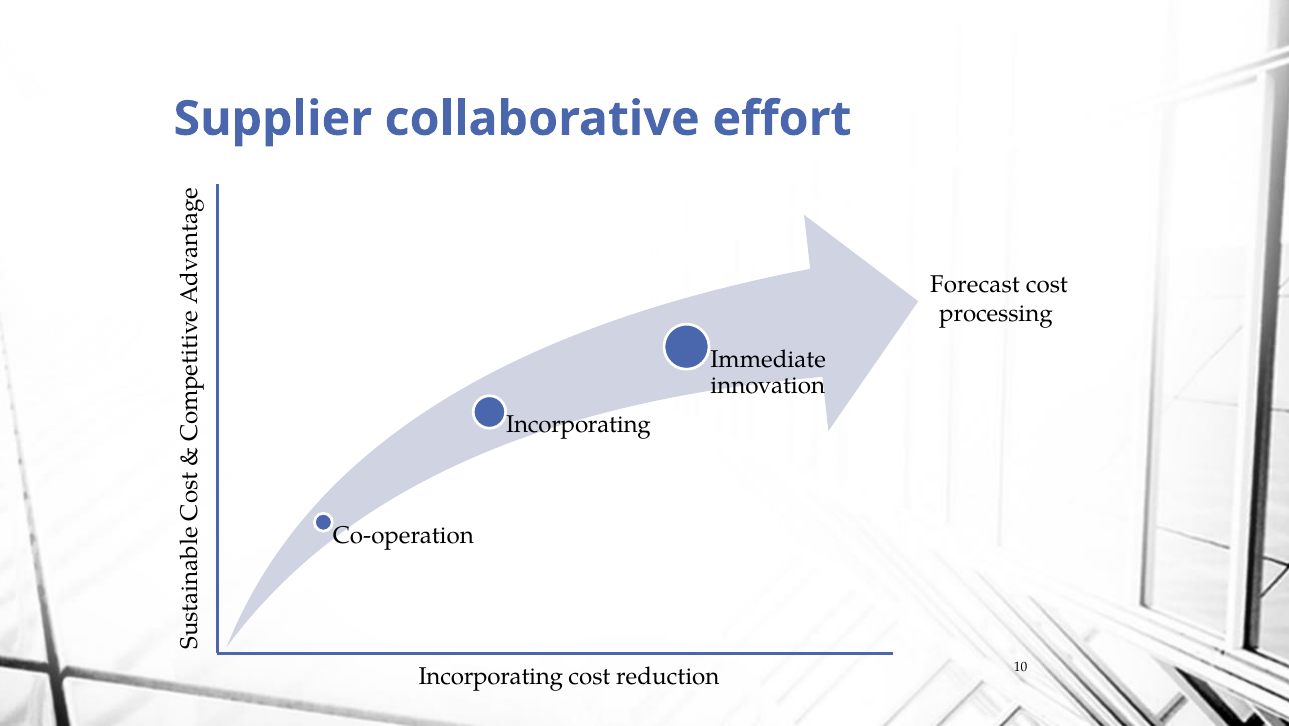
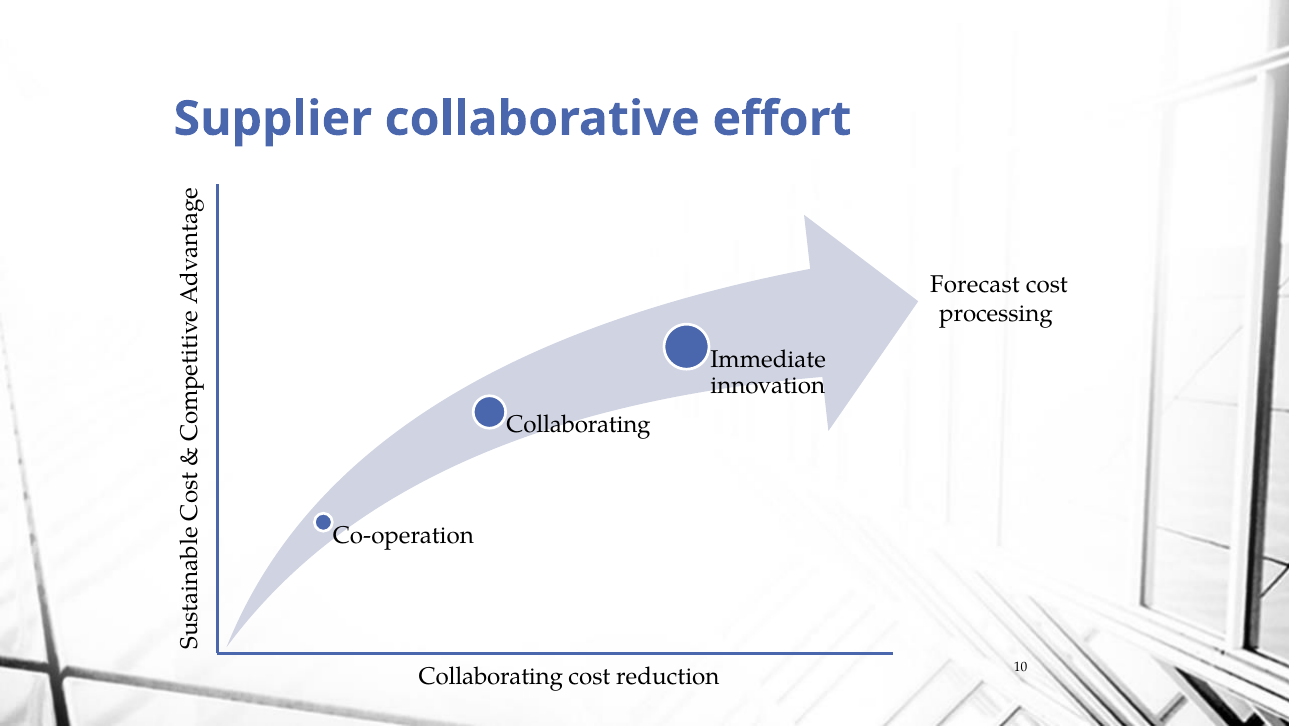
Incorporating at (579, 425): Incorporating -> Collaborating
Incorporating at (491, 676): Incorporating -> Collaborating
